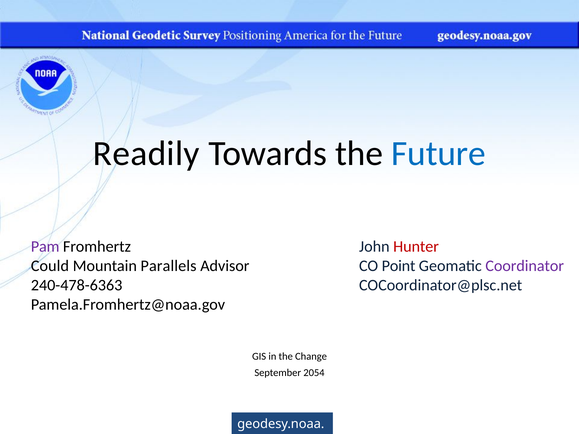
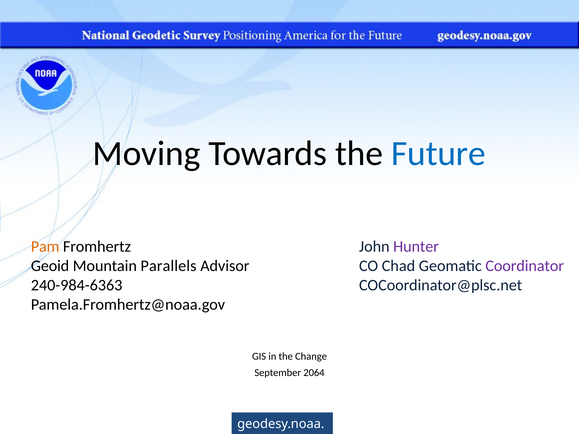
Readily: Readily -> Moving
Hunter colour: red -> purple
Pam colour: purple -> orange
Point: Point -> Chad
Could: Could -> Geoid
240-478-6363: 240-478-6363 -> 240-984-6363
2054: 2054 -> 2064
